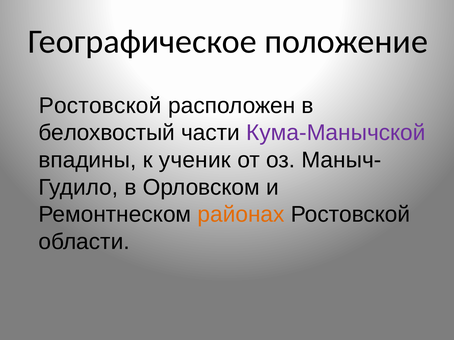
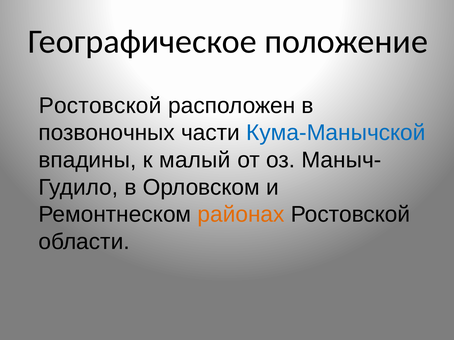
белохвостый: белохвостый -> позвоночных
Кума-Манычской colour: purple -> blue
ученик: ученик -> малый
